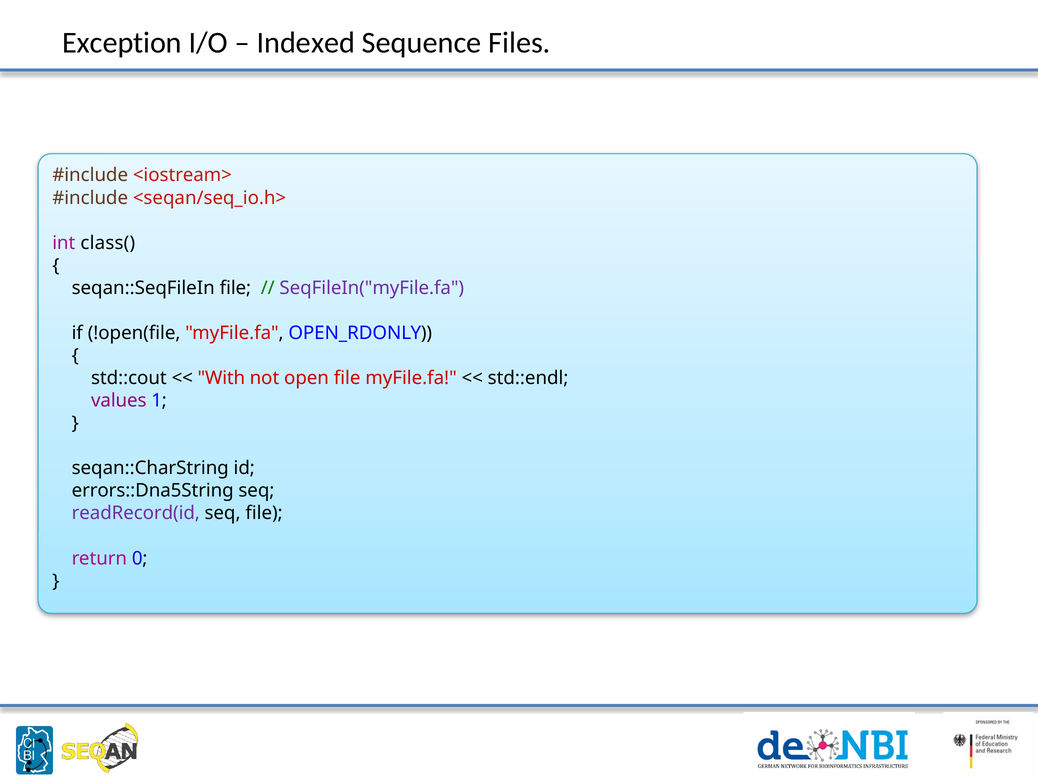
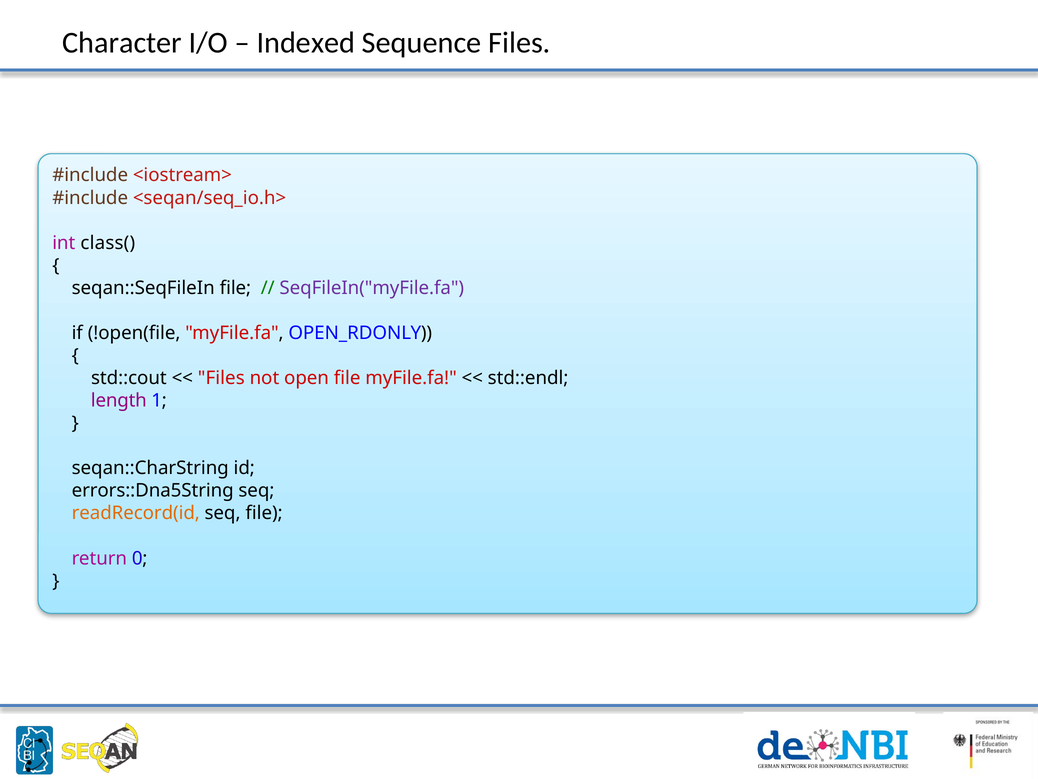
Exception: Exception -> Character
With at (221, 378): With -> Files
values: values -> length
readRecord(id colour: purple -> orange
